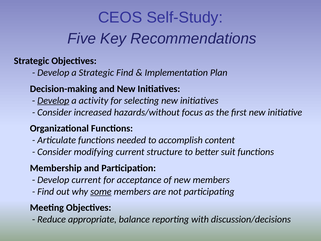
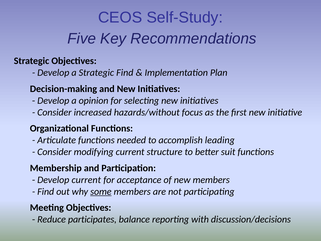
Develop at (53, 100) underline: present -> none
activity: activity -> opinion
content: content -> leading
appropriate: appropriate -> participates
